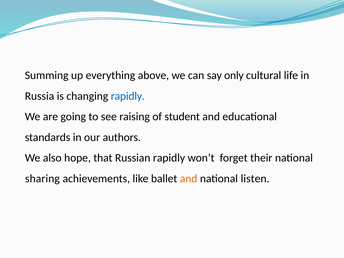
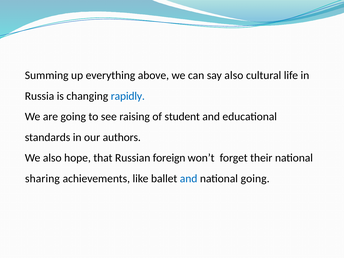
say only: only -> also
Russian rapidly: rapidly -> foreign
and at (189, 179) colour: orange -> blue
national listen: listen -> going
